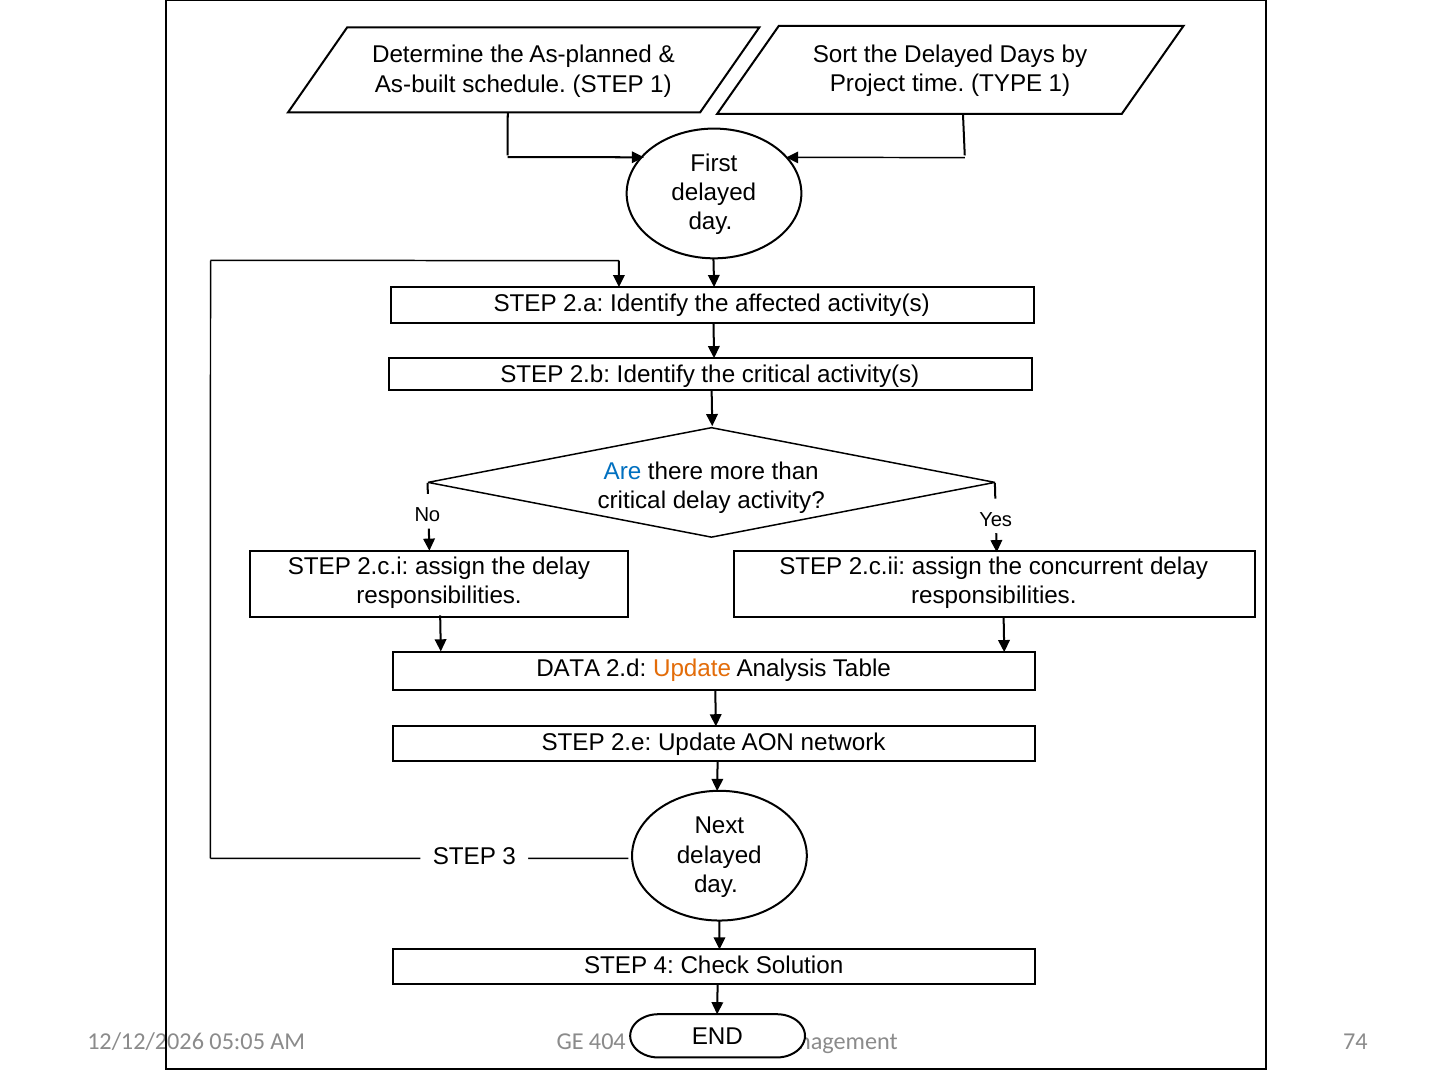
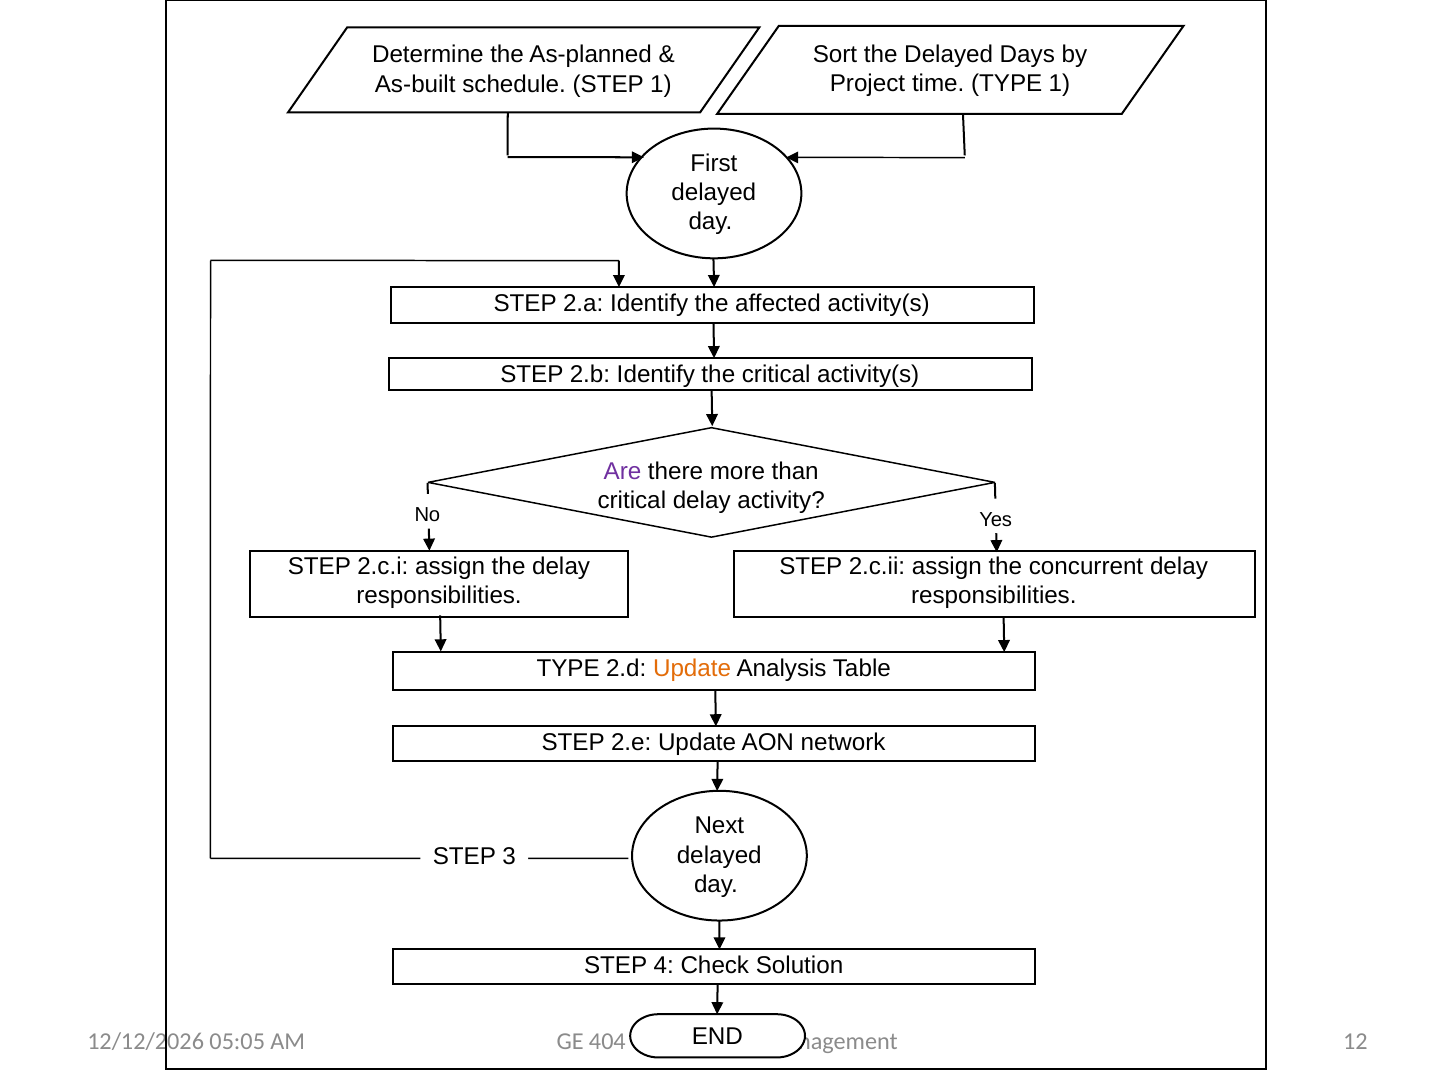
Are colour: blue -> purple
DATA at (568, 668): DATA -> TYPE
74: 74 -> 12
